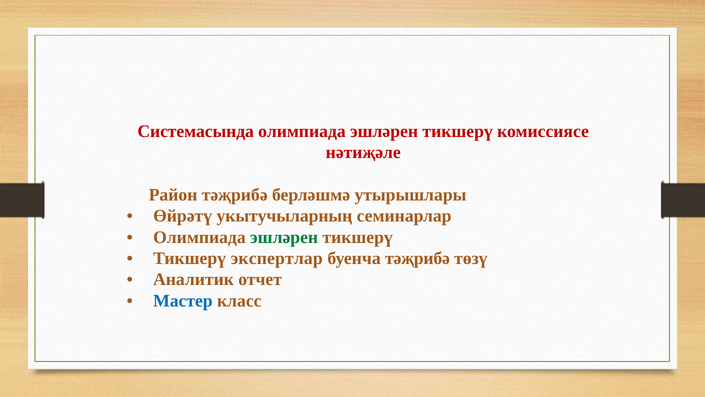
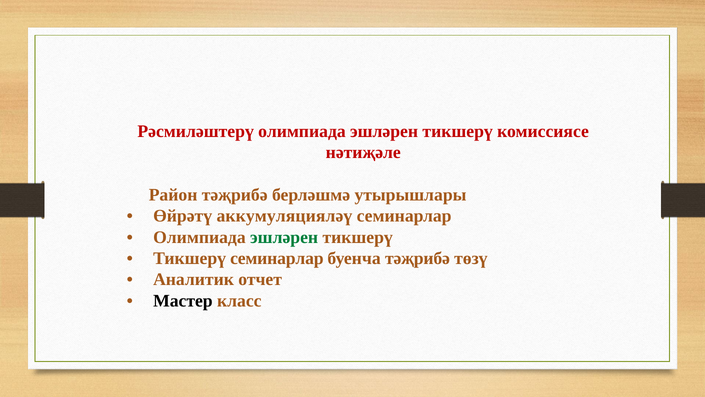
Системасында: Системасында -> Рәсмиләштерү
укытучыларның: укытучыларның -> аккумуляцияләү
Тикшерү экспертлар: экспертлар -> семинарлар
Мастер colour: blue -> black
